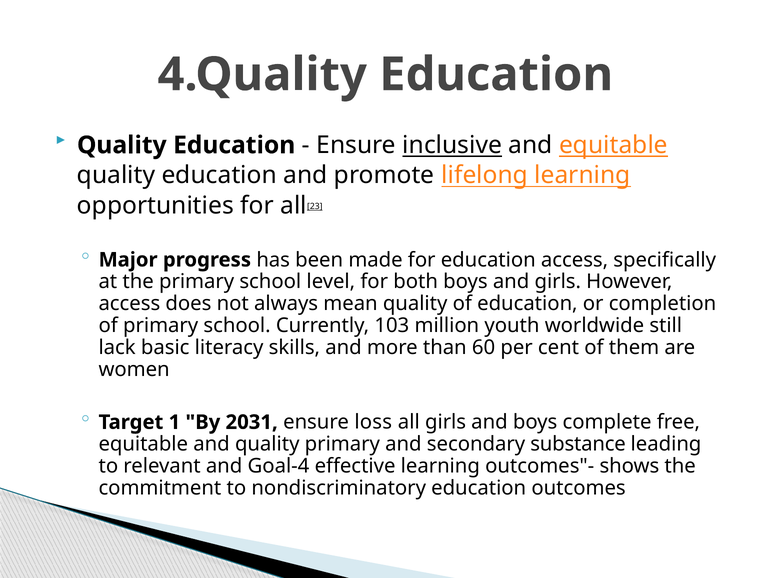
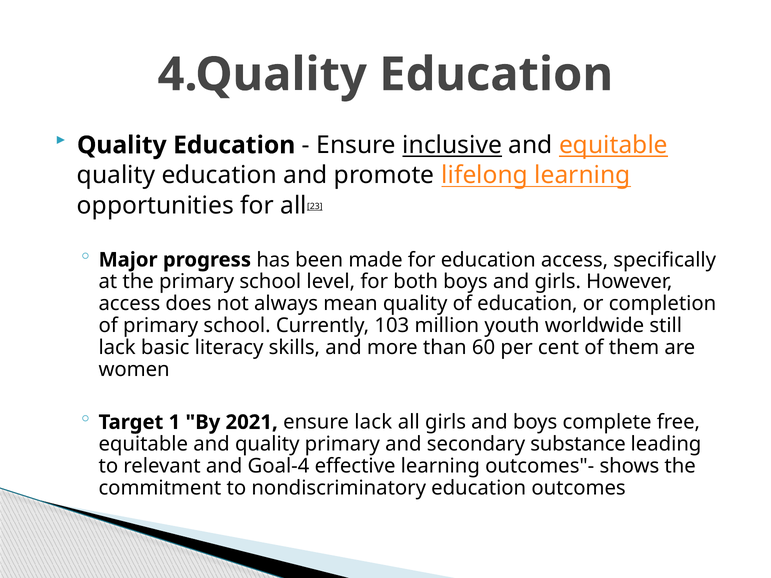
2031: 2031 -> 2021
ensure loss: loss -> lack
